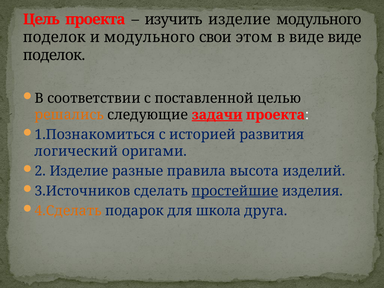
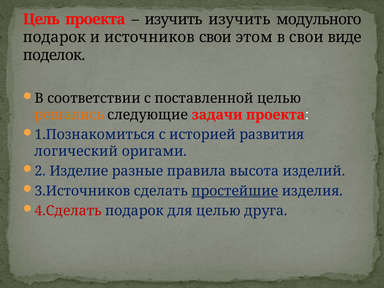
изучить изделие: изделие -> изучить
поделок at (54, 37): поделок -> подарок
и модульного: модульного -> источников
в виде: виде -> свои
задачи underline: present -> none
4.Сделать colour: orange -> red
для школа: школа -> целью
